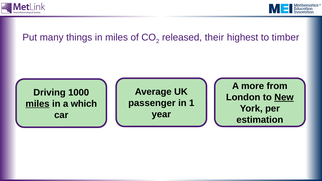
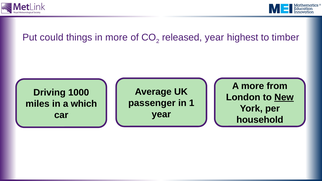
many: many -> could
in miles: miles -> more
released their: their -> year
miles at (38, 104) underline: present -> none
estimation: estimation -> household
